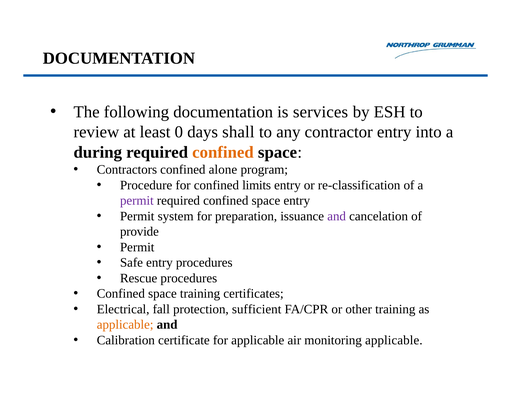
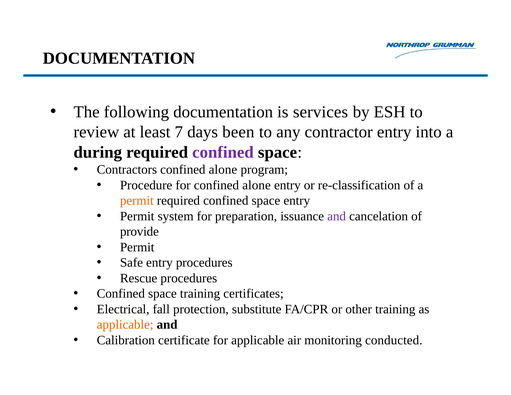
0: 0 -> 7
shall: shall -> been
confined at (223, 152) colour: orange -> purple
for confined limits: limits -> alone
permit at (137, 201) colour: purple -> orange
sufficient: sufficient -> substitute
monitoring applicable: applicable -> conducted
